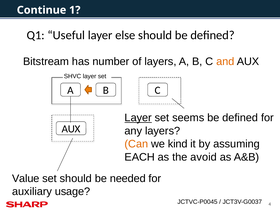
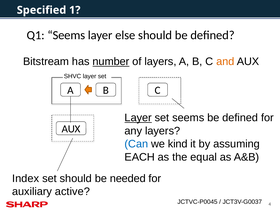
Continue: Continue -> Specified
Q1 Useful: Useful -> Seems
number underline: none -> present
Can colour: orange -> blue
avoid: avoid -> equal
Value: Value -> Index
usage: usage -> active
